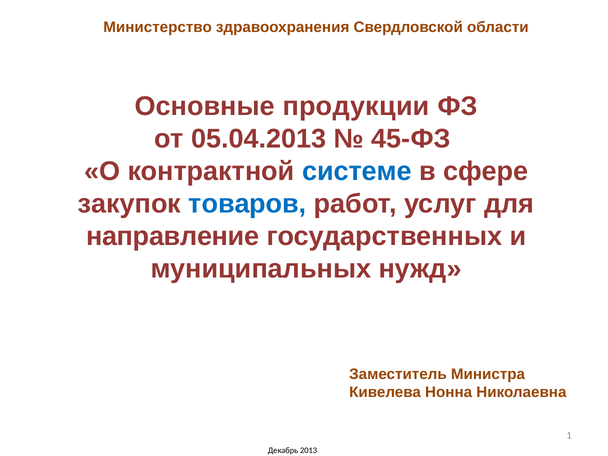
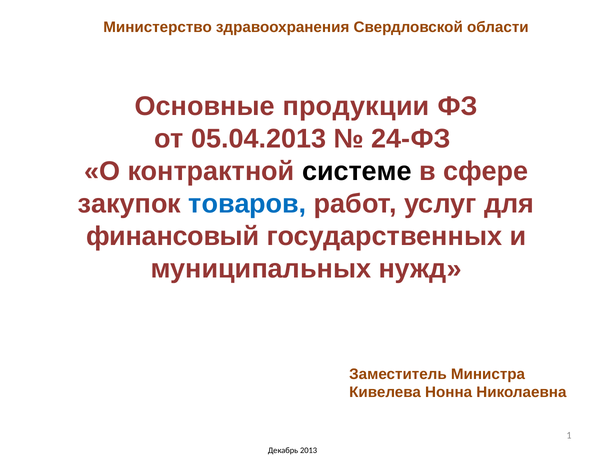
45-ФЗ: 45-ФЗ -> 24-ФЗ
системе colour: blue -> black
направление: направление -> финансовый
